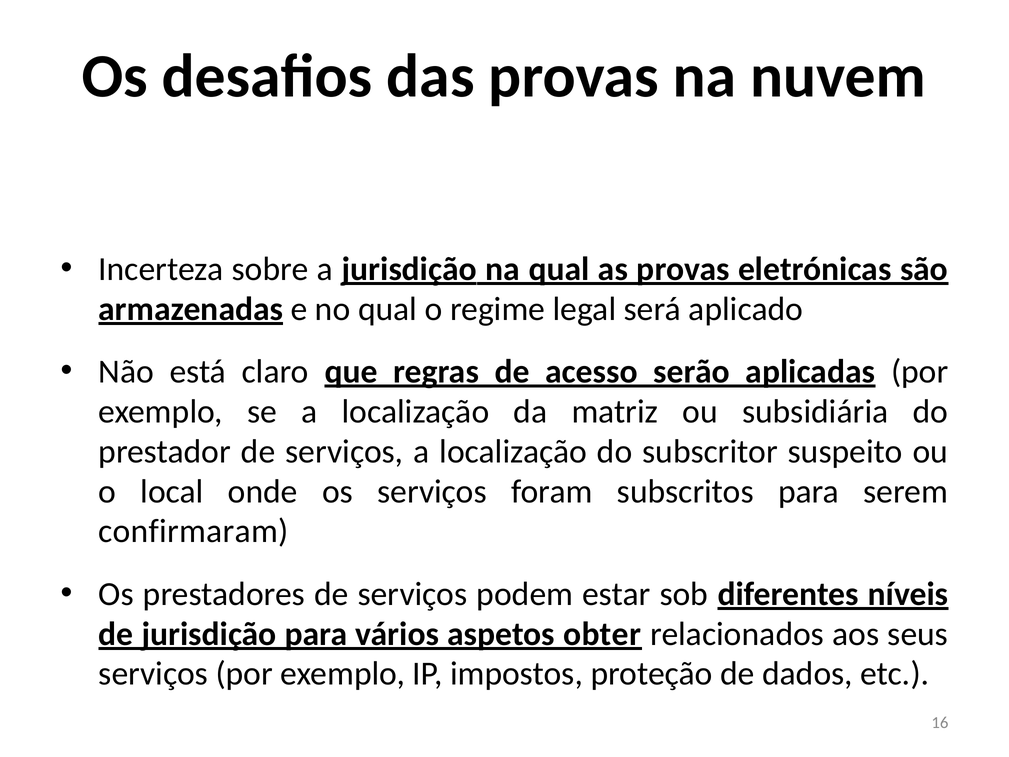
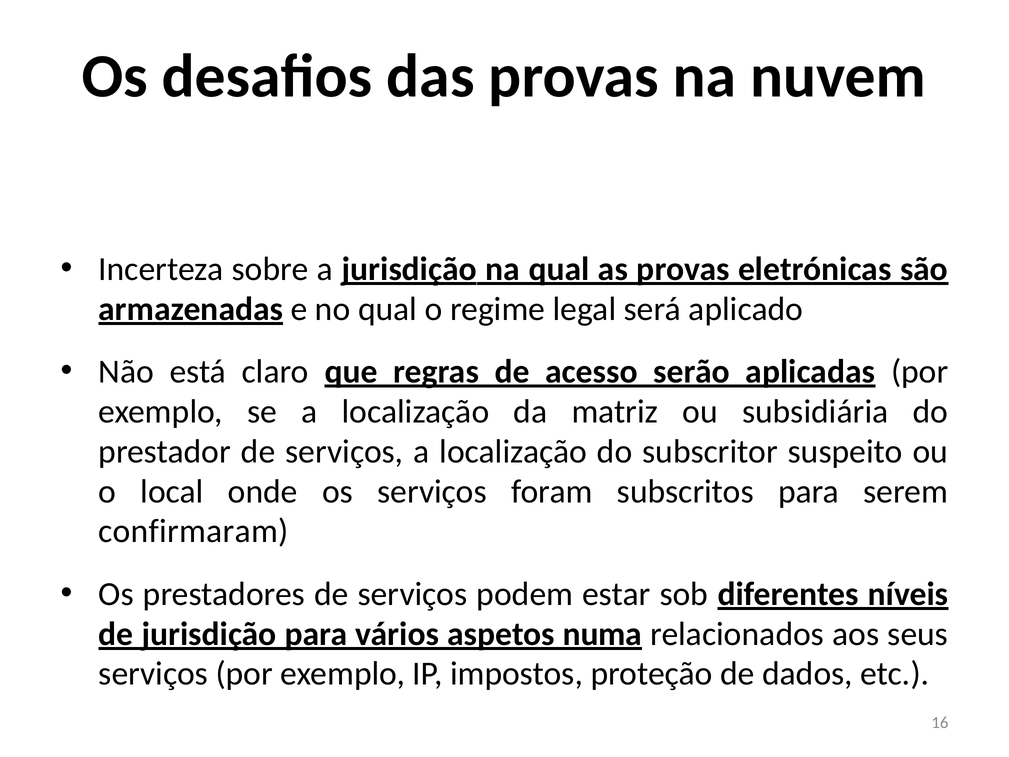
obter: obter -> numa
